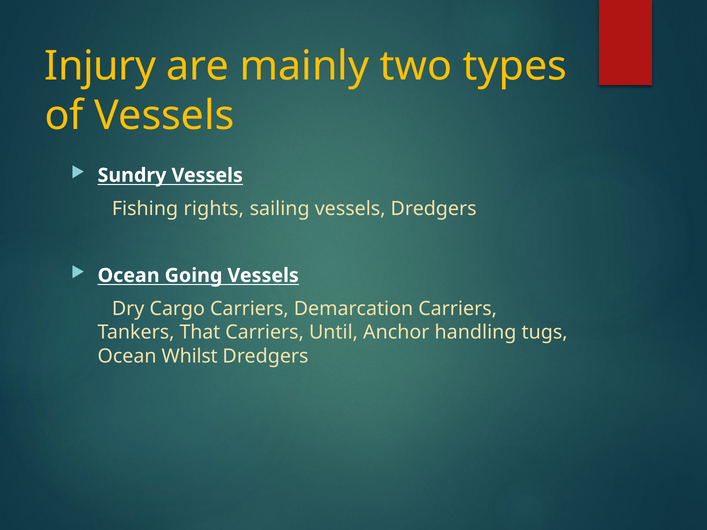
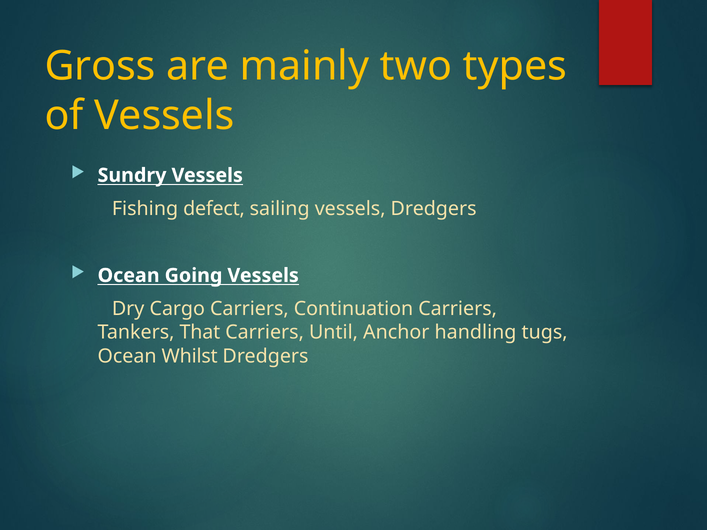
Injury: Injury -> Gross
rights: rights -> defect
Demarcation: Demarcation -> Continuation
